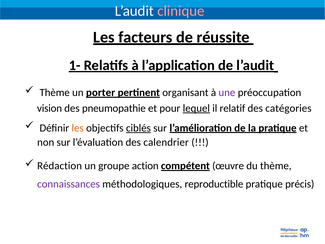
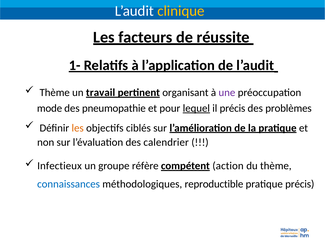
clinique colour: pink -> yellow
porter: porter -> travail
vision: vision -> mode
il relatif: relatif -> précis
catégories: catégories -> problèmes
ciblés underline: present -> none
Rédaction: Rédaction -> Infectieux
action: action -> réfère
œuvre: œuvre -> action
connaissances colour: purple -> blue
